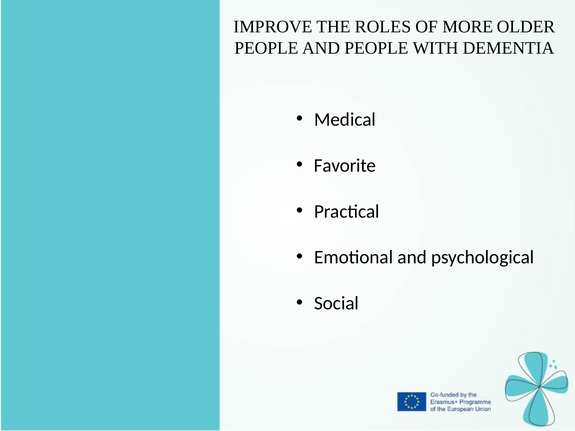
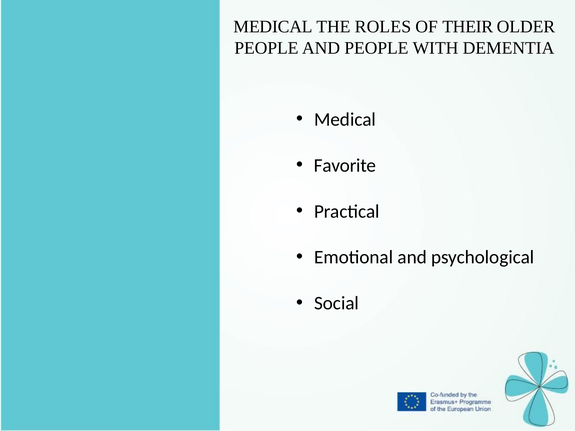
IMPROVE at (273, 27): IMPROVE -> MEDICAL
MORE: MORE -> THEIR
